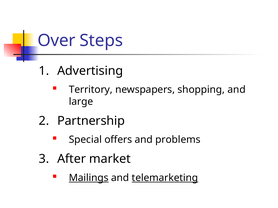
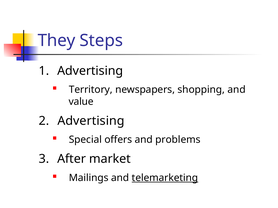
Over: Over -> They
large: large -> value
Partnership at (91, 121): Partnership -> Advertising
Mailings underline: present -> none
